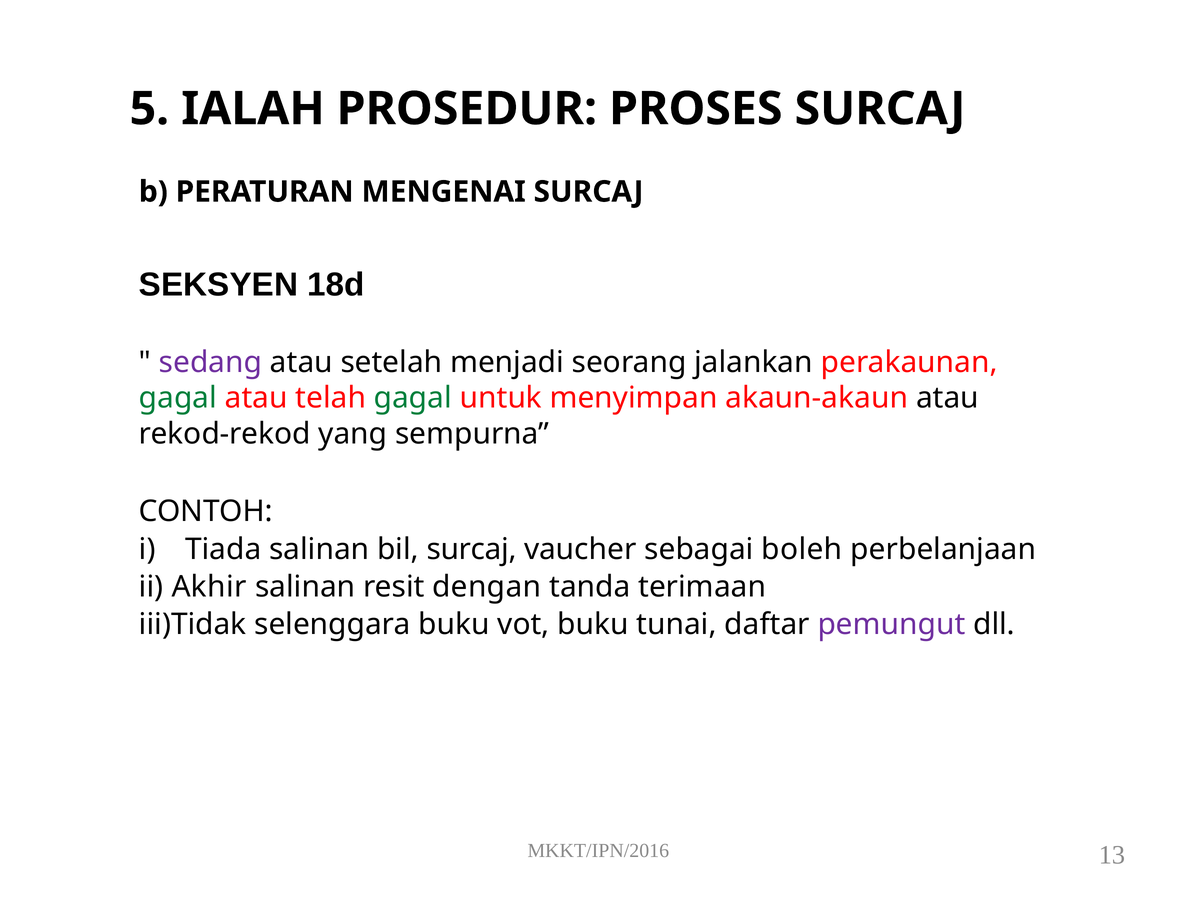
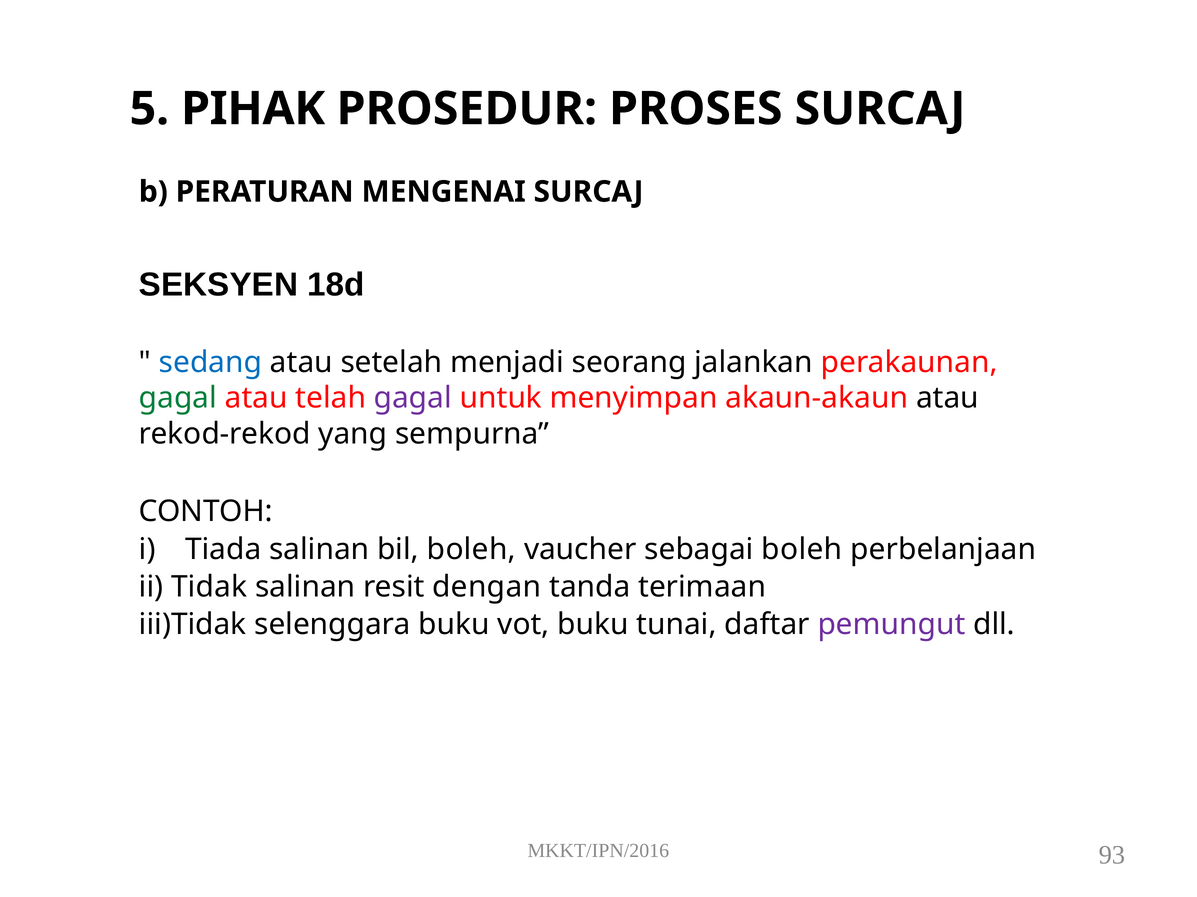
IALAH: IALAH -> PIHAK
sedang colour: purple -> blue
gagal at (413, 398) colour: green -> purple
bil surcaj: surcaj -> boleh
Akhir: Akhir -> Tidak
13: 13 -> 93
